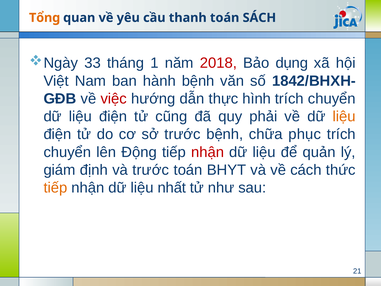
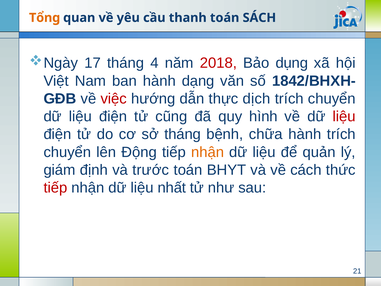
33: 33 -> 17
1: 1 -> 4
hành bệnh: bệnh -> dạng
hình: hình -> dịch
phải: phải -> hình
liệu at (344, 116) colour: orange -> red
sở trước: trước -> tháng
chữa phục: phục -> hành
nhận at (208, 152) colour: red -> orange
tiếp at (55, 188) colour: orange -> red
